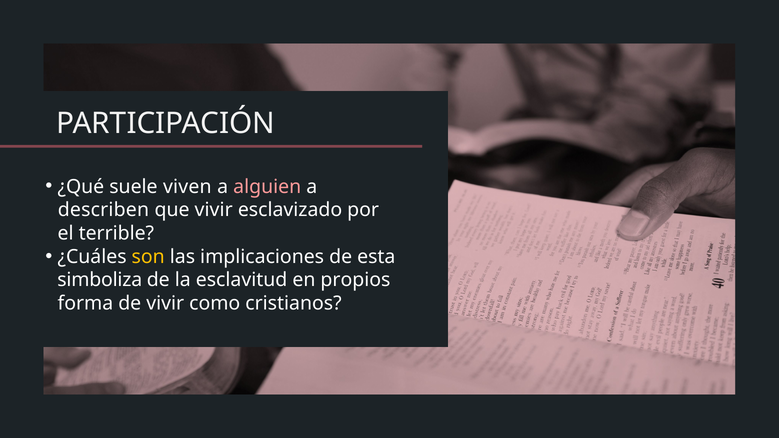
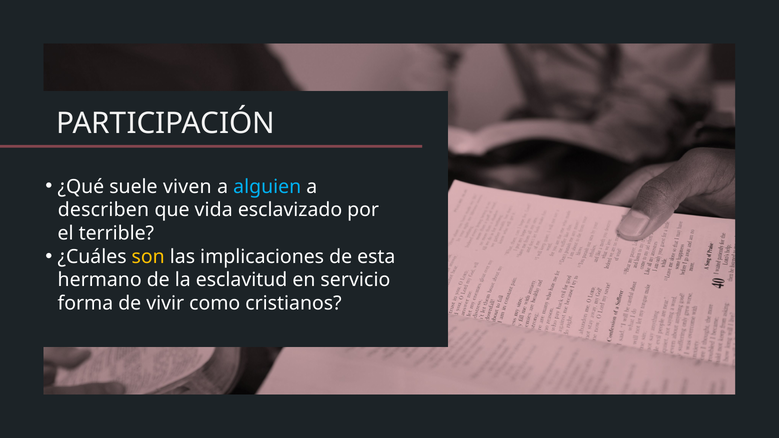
alguien colour: pink -> light blue
que vivir: vivir -> vida
simboliza: simboliza -> hermano
propios: propios -> servicio
